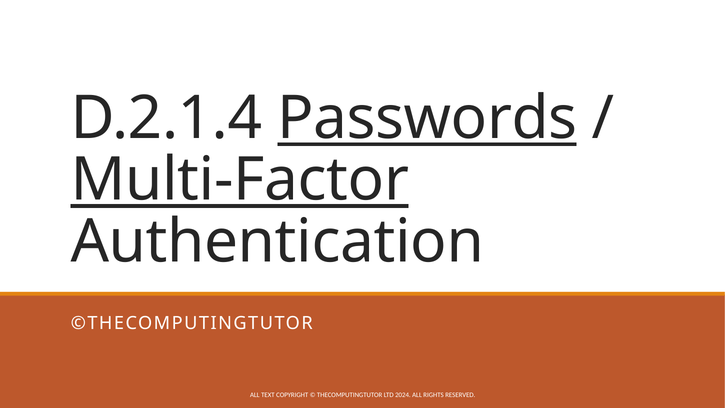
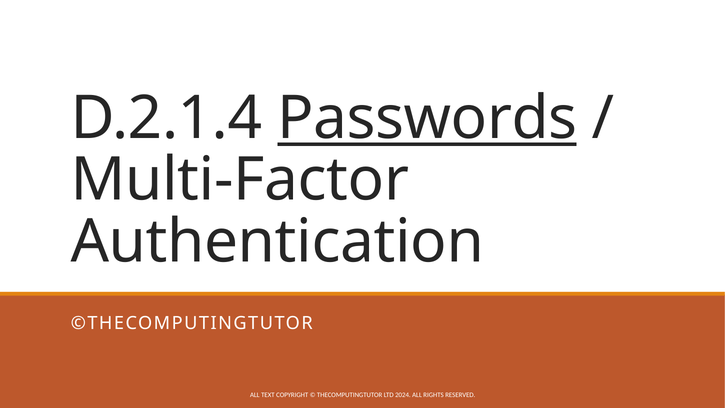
Multi-Factor underline: present -> none
